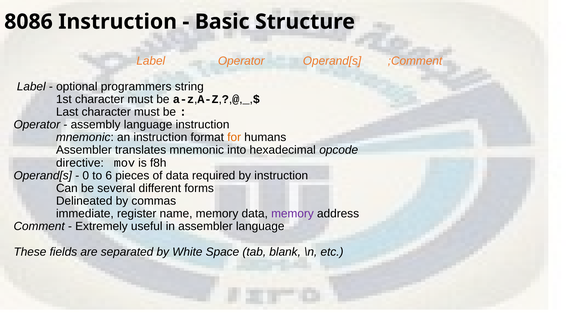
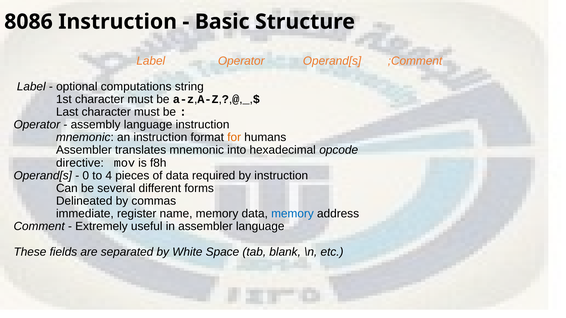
programmers: programmers -> computations
6: 6 -> 4
memory at (292, 214) colour: purple -> blue
